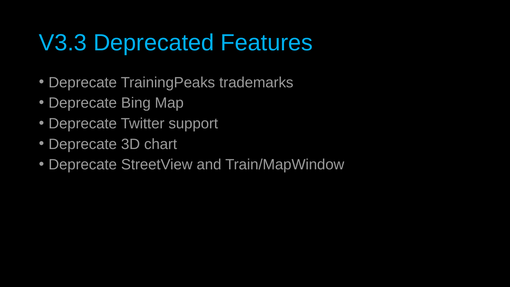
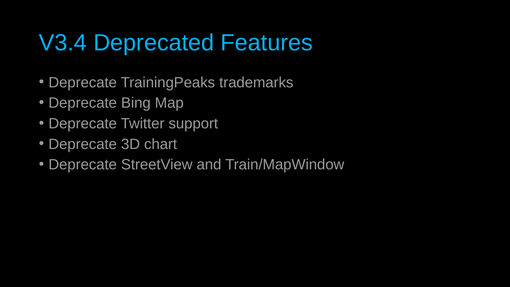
V3.3: V3.3 -> V3.4
